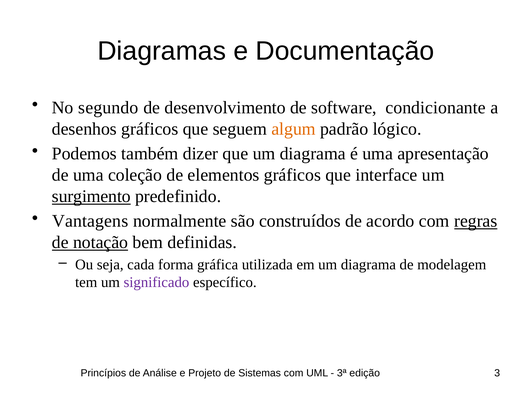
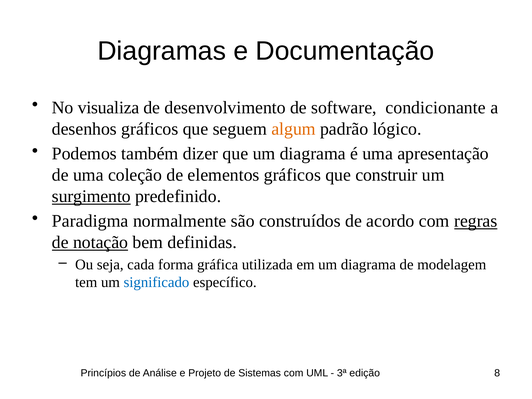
segundo: segundo -> visualiza
interface: interface -> construir
Vantagens: Vantagens -> Paradigma
significado colour: purple -> blue
3: 3 -> 8
